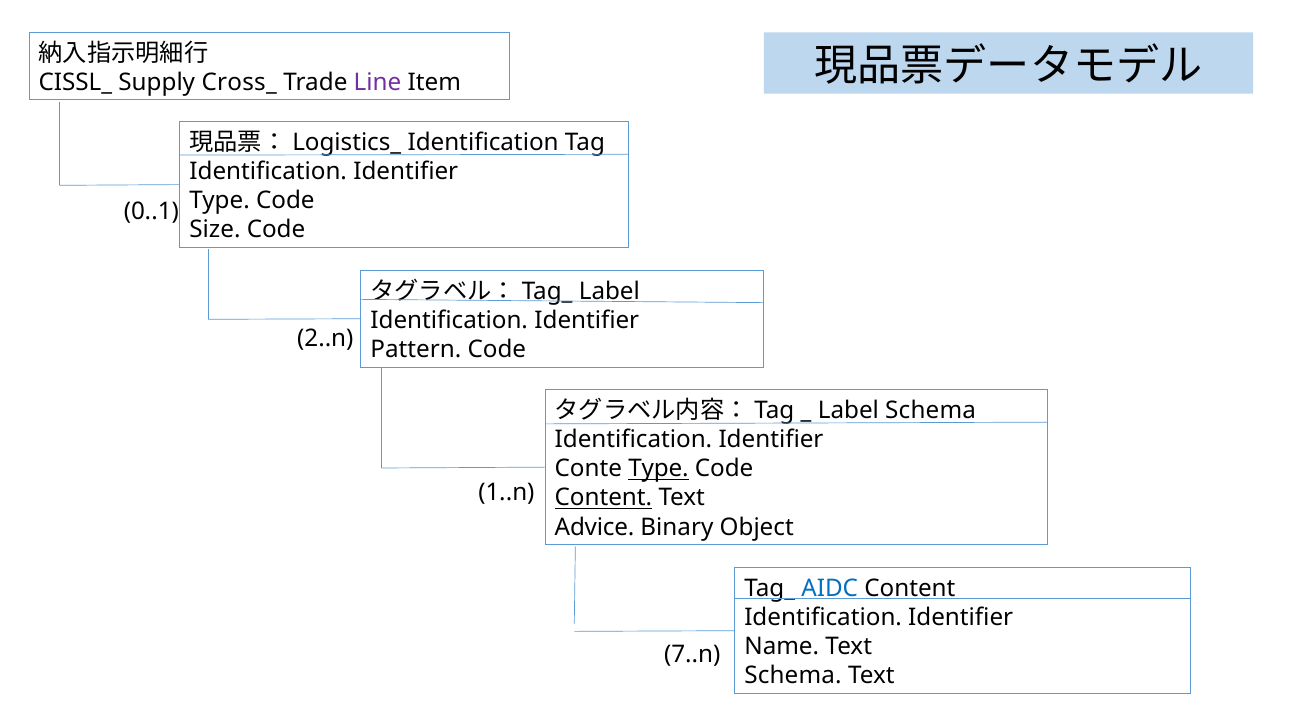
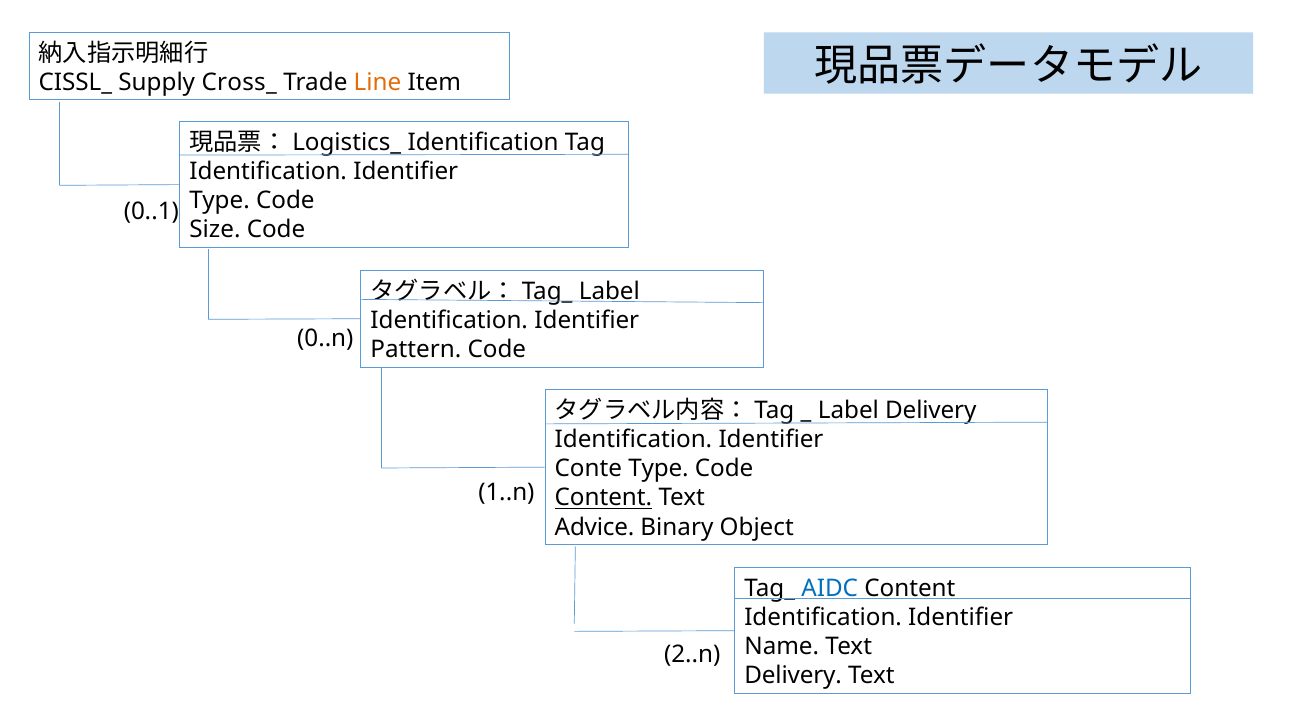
Line colour: purple -> orange
2..n: 2..n -> 0..n
Label Schema: Schema -> Delivery
Type at (659, 469) underline: present -> none
7..n: 7..n -> 2..n
Schema at (793, 676): Schema -> Delivery
